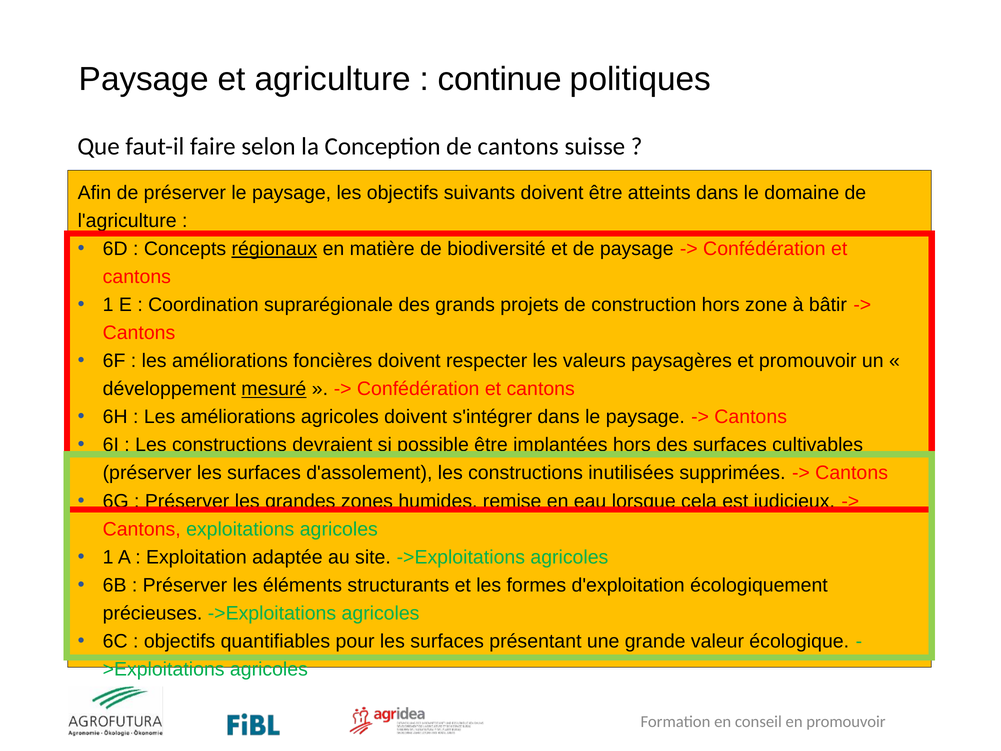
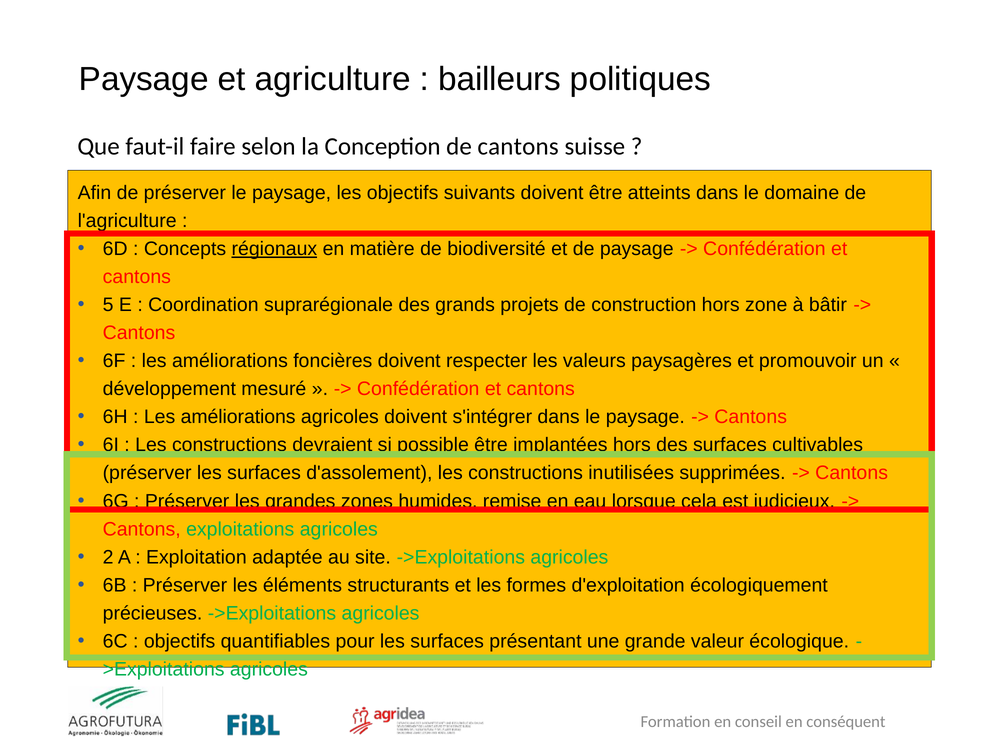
continue: continue -> bailleurs
1 at (108, 305): 1 -> 5
mesuré underline: present -> none
1 at (108, 557): 1 -> 2
en promouvoir: promouvoir -> conséquent
